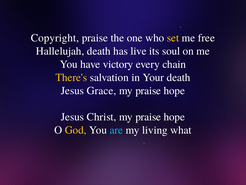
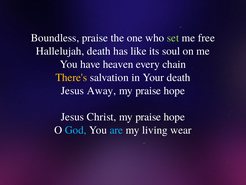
Copyright: Copyright -> Boundless
set colour: yellow -> light green
live: live -> like
victory: victory -> heaven
Grace: Grace -> Away
God colour: yellow -> light blue
what: what -> wear
